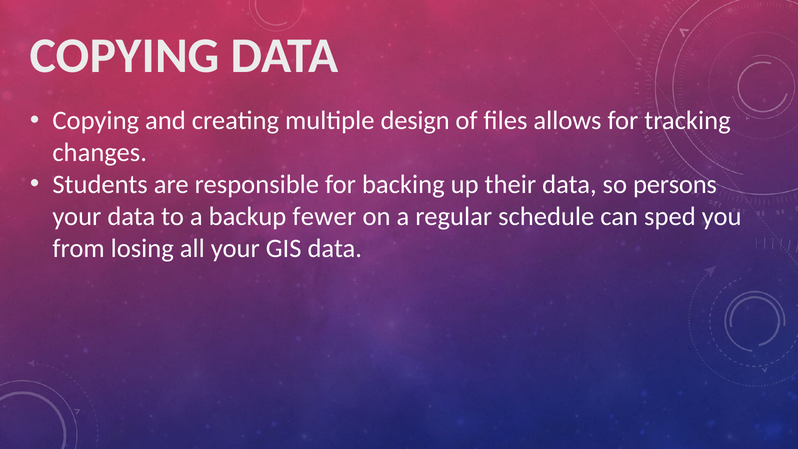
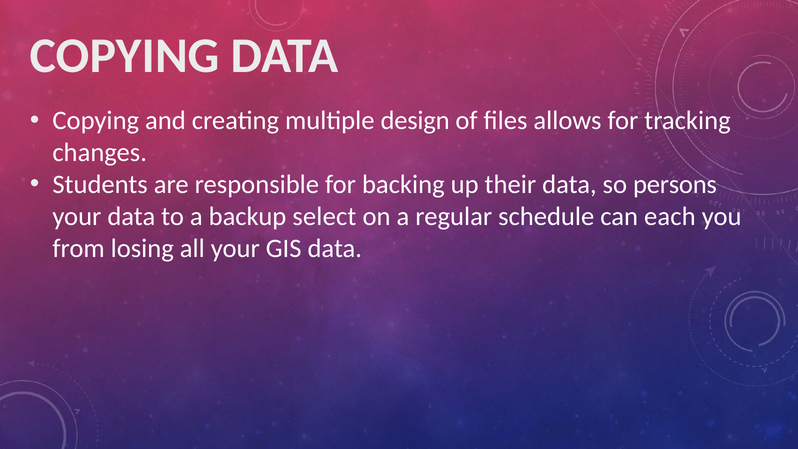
fewer: fewer -> select
sped: sped -> each
